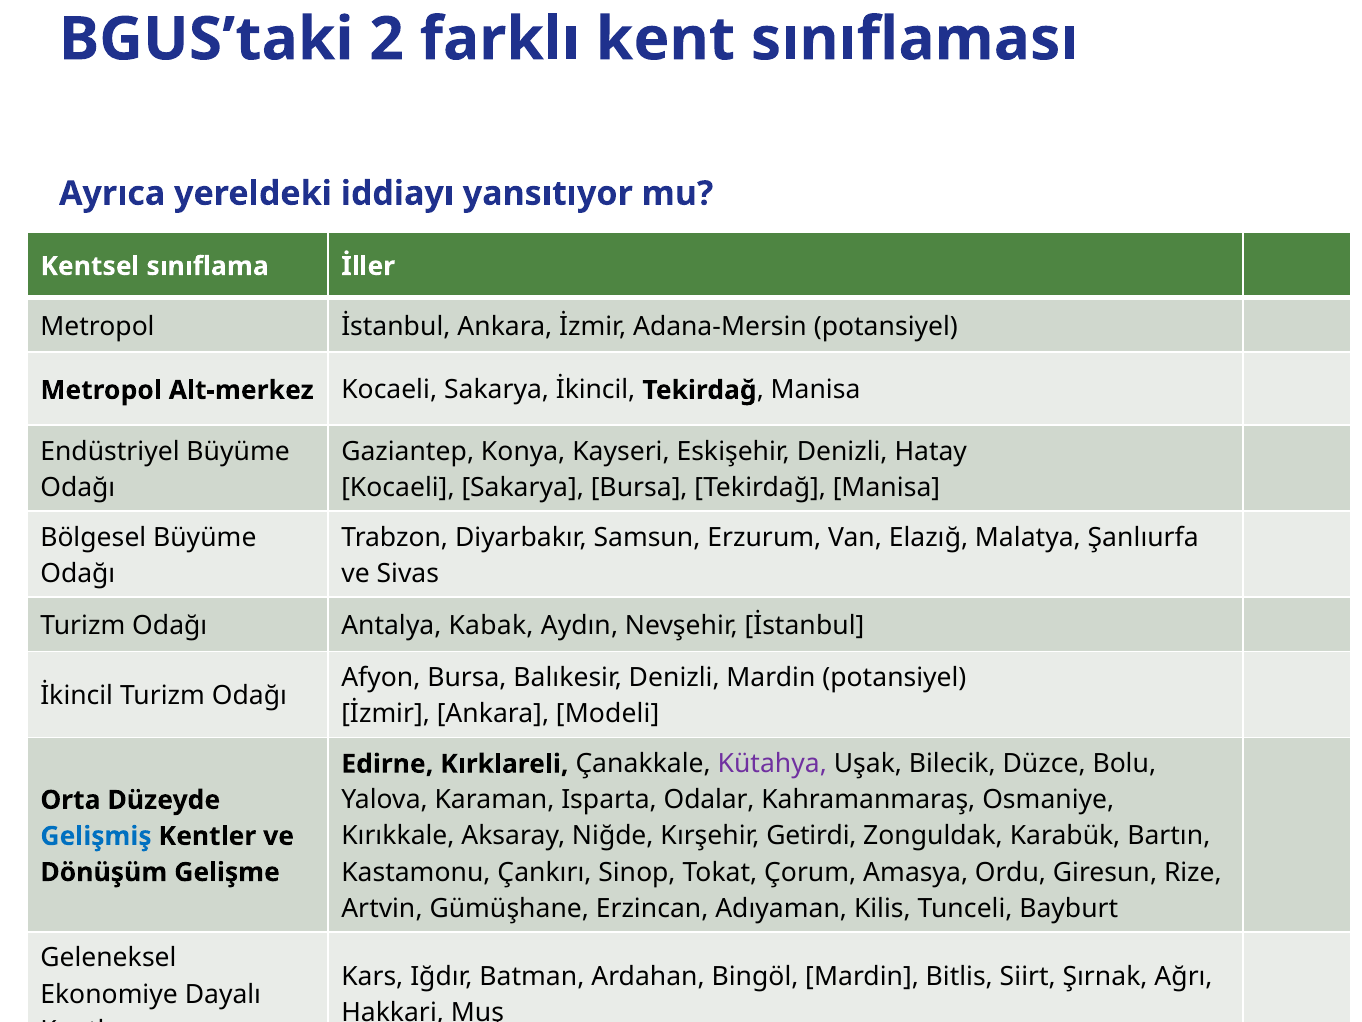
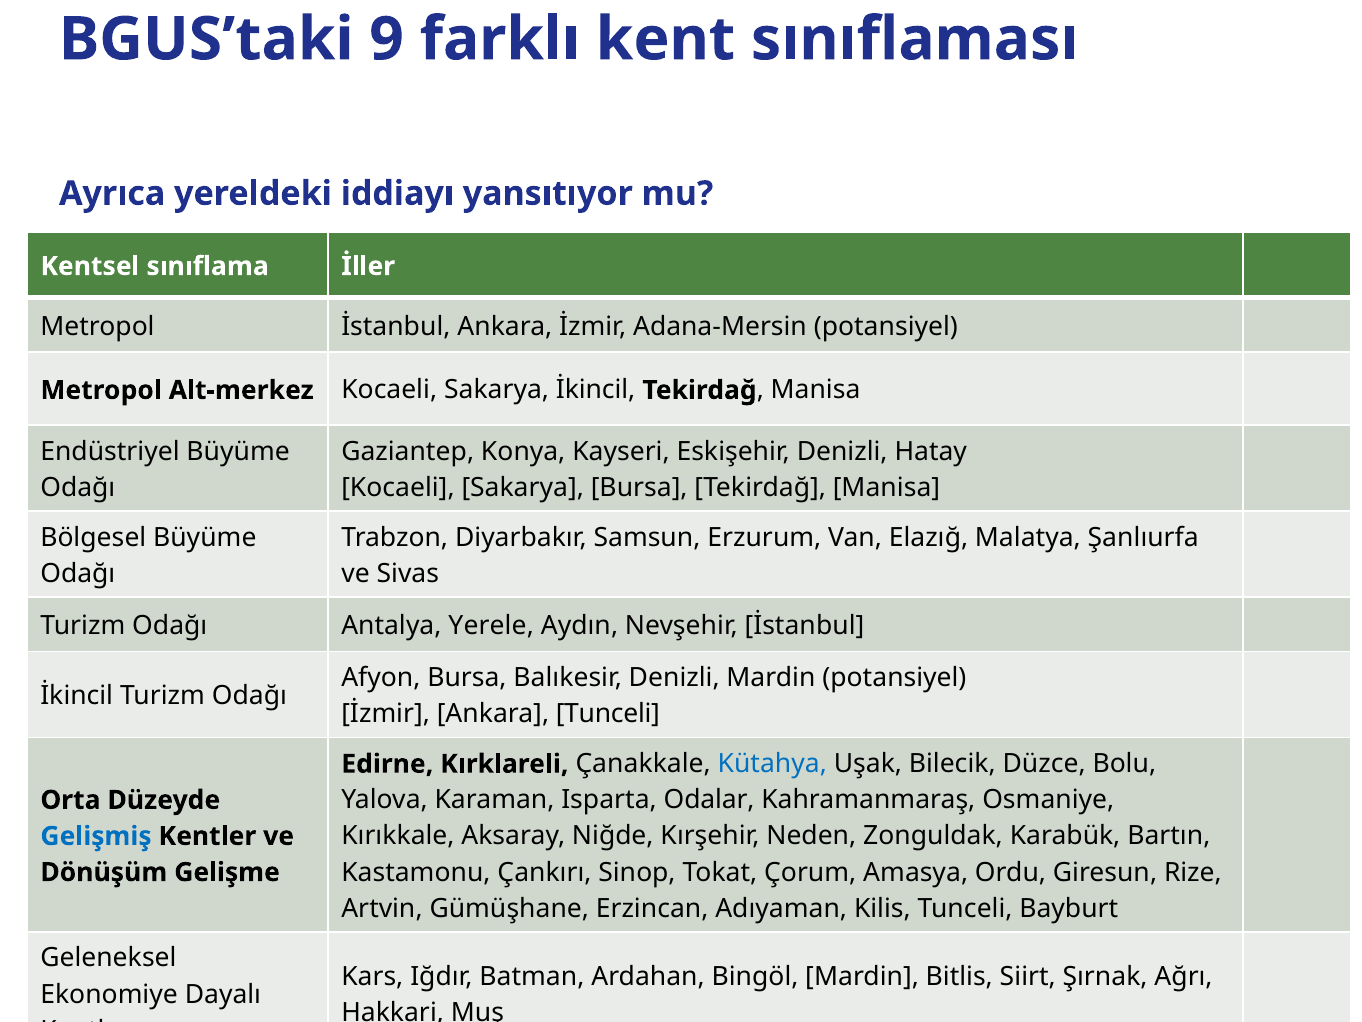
2: 2 -> 9
Kabak: Kabak -> Yerele
Ankara Modeli: Modeli -> Tunceli
Kütahya colour: purple -> blue
Getirdi: Getirdi -> Neden
